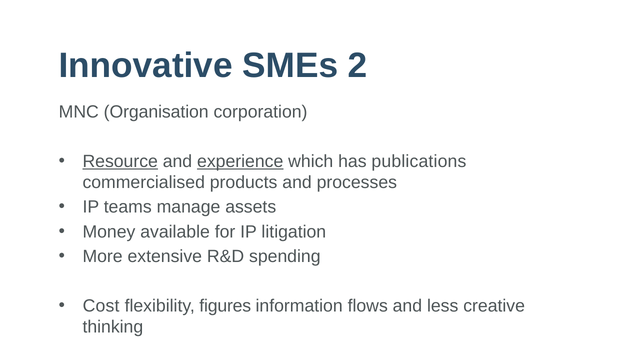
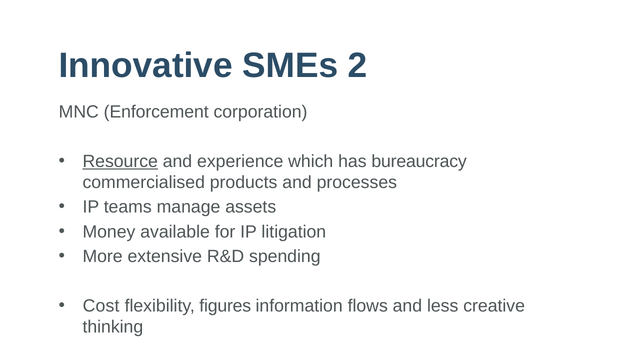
Organisation: Organisation -> Enforcement
experience underline: present -> none
publications: publications -> bureaucracy
